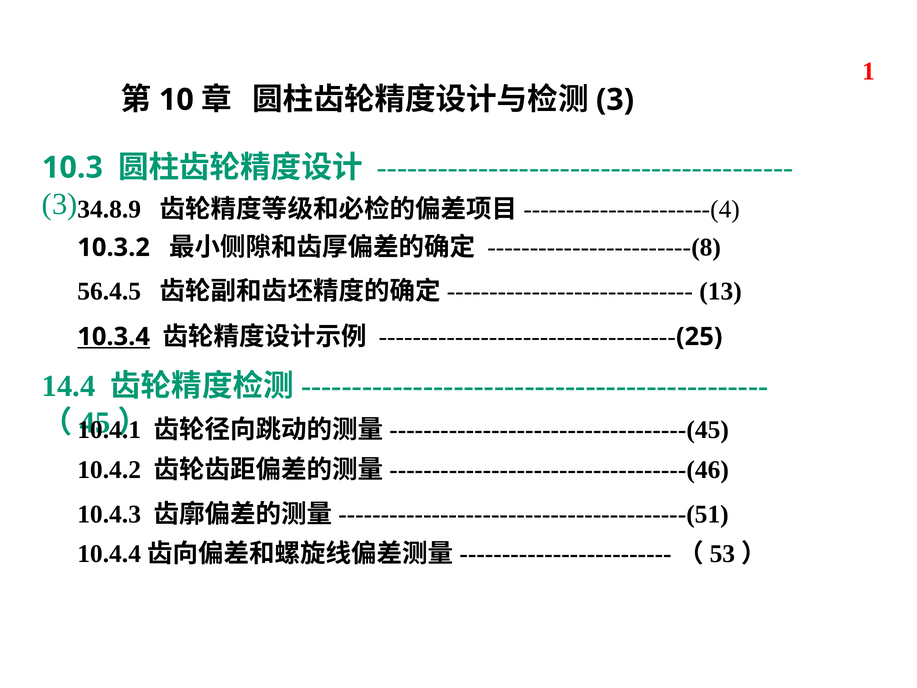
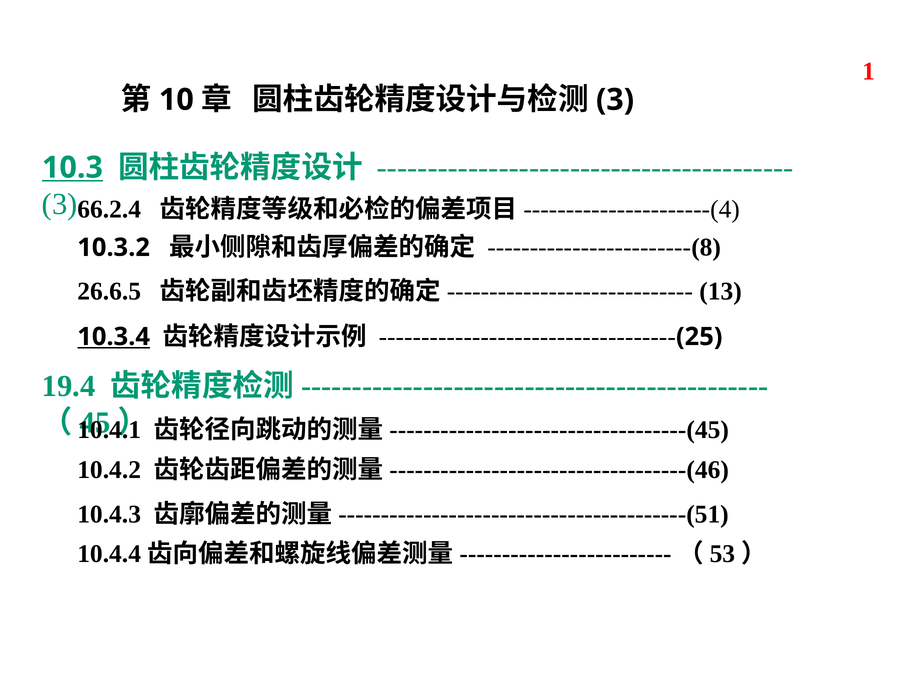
10.3 underline: none -> present
34.8.9: 34.8.9 -> 66.2.4
56.4.5: 56.4.5 -> 26.6.5
14.4: 14.4 -> 19.4
